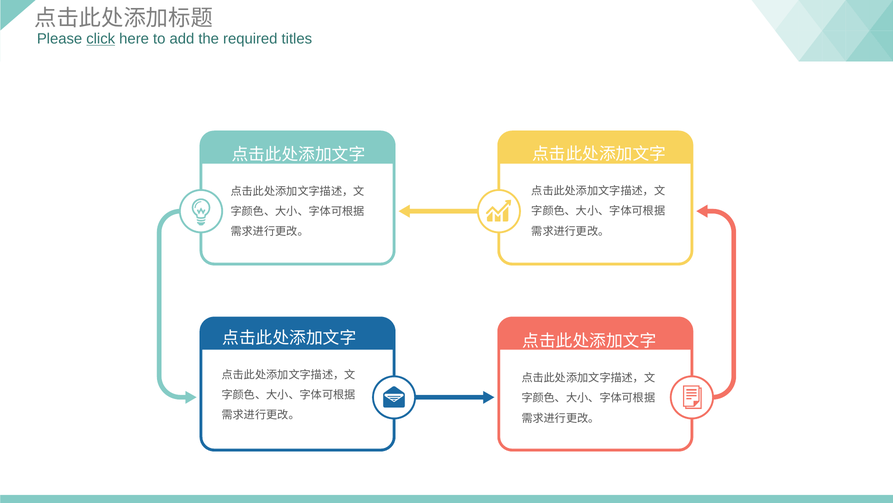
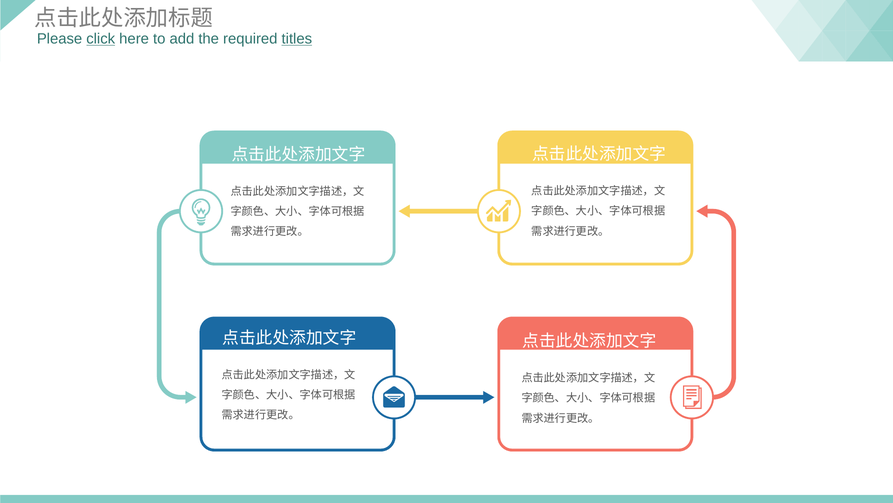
titles underline: none -> present
